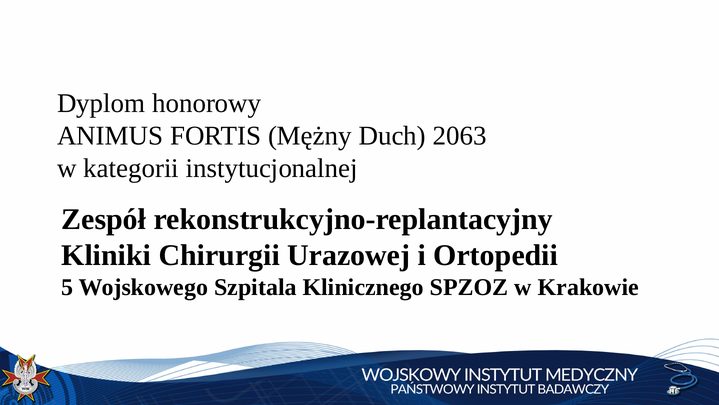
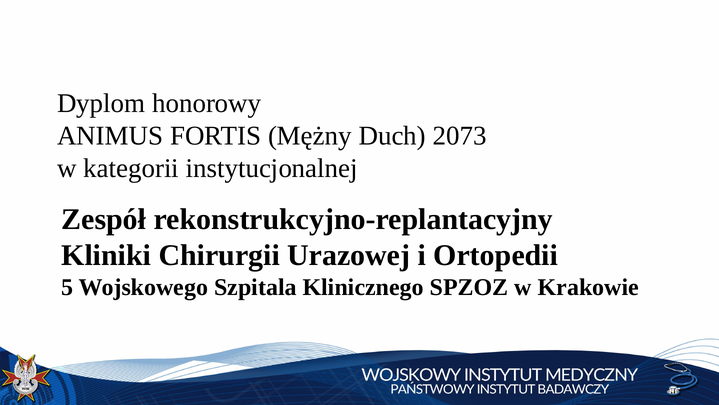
2063: 2063 -> 2073
